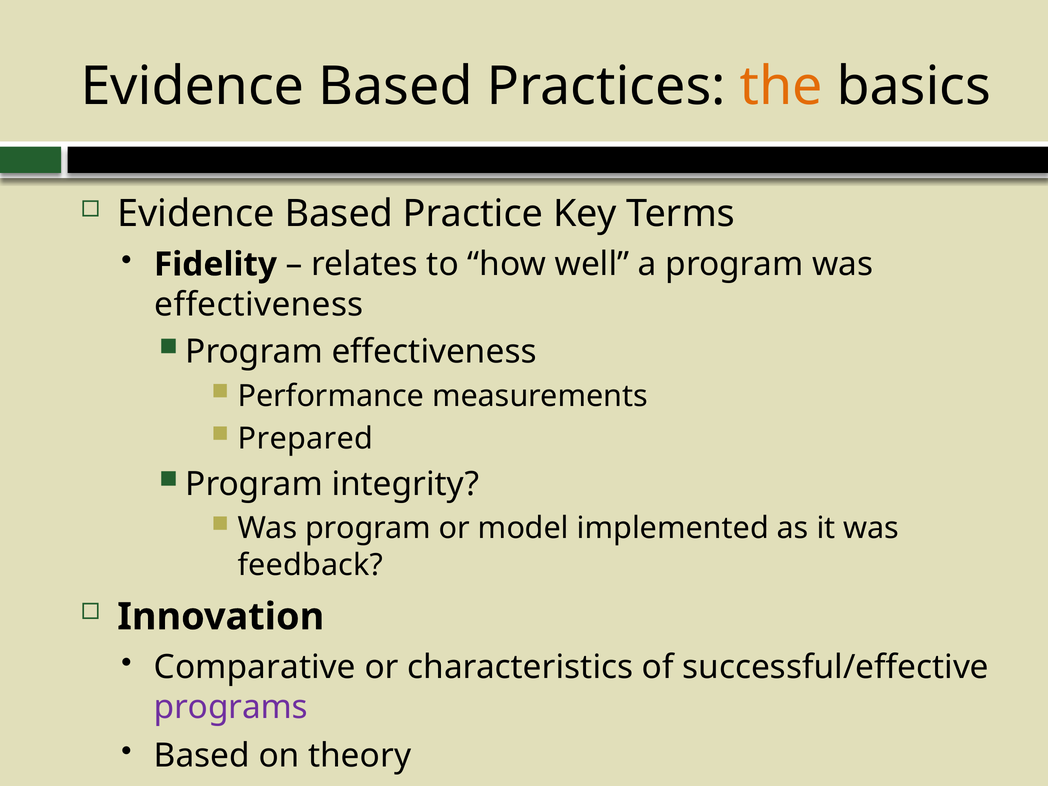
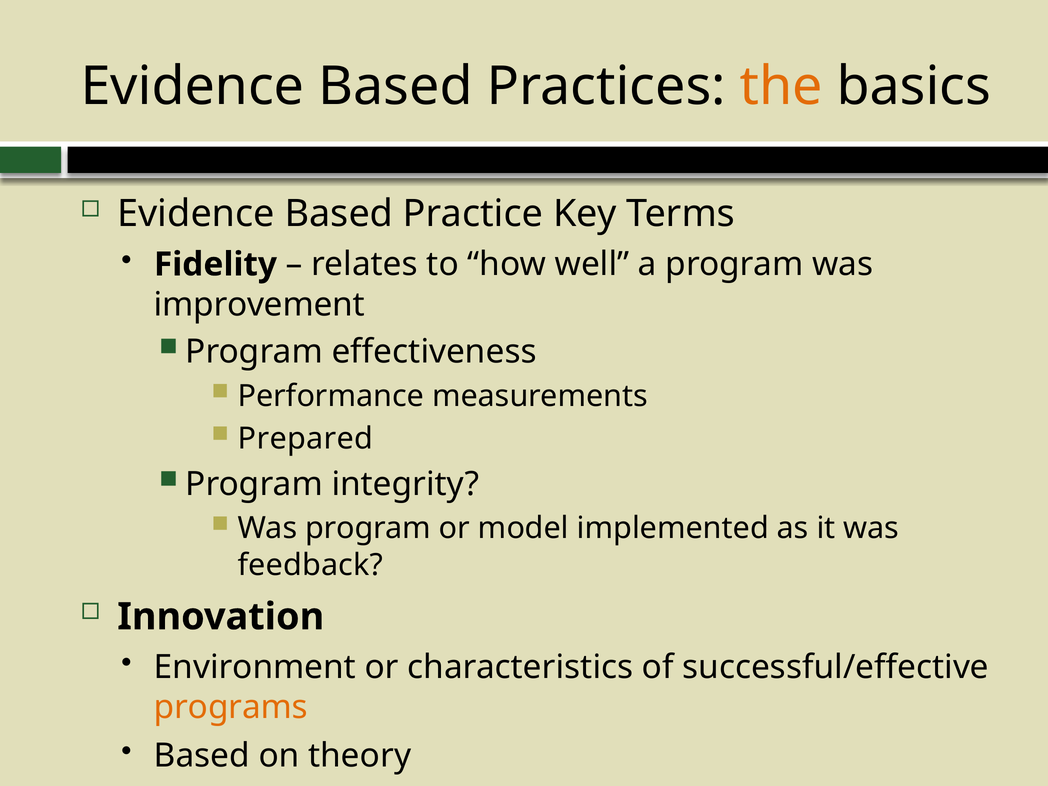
effectiveness at (259, 305): effectiveness -> improvement
Comparative: Comparative -> Environment
programs colour: purple -> orange
